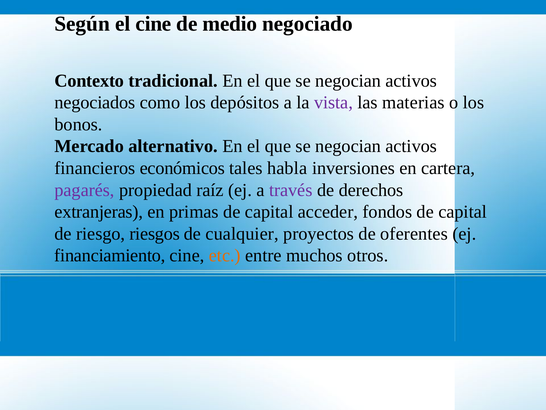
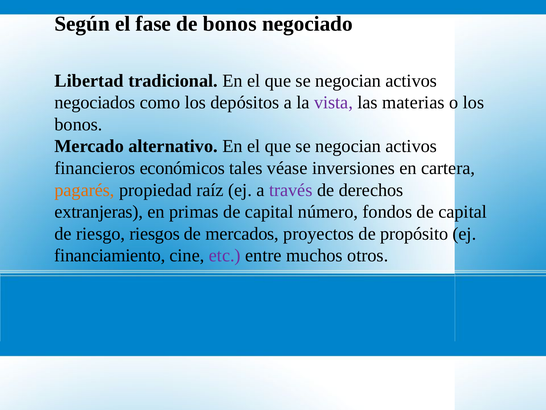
el cine: cine -> fase
de medio: medio -> bonos
Contexto: Contexto -> Libertad
habla: habla -> véase
pagarés colour: purple -> orange
acceder: acceder -> número
cualquier: cualquier -> mercados
oferentes: oferentes -> propósito
etc colour: orange -> purple
